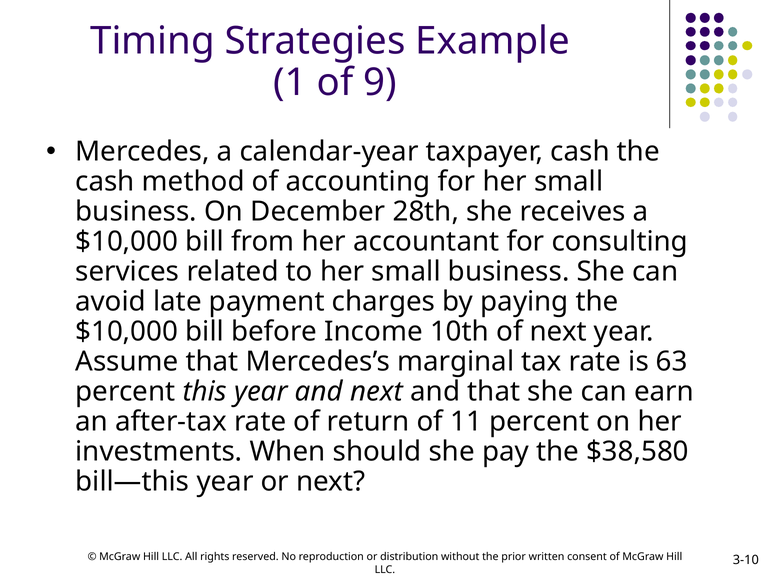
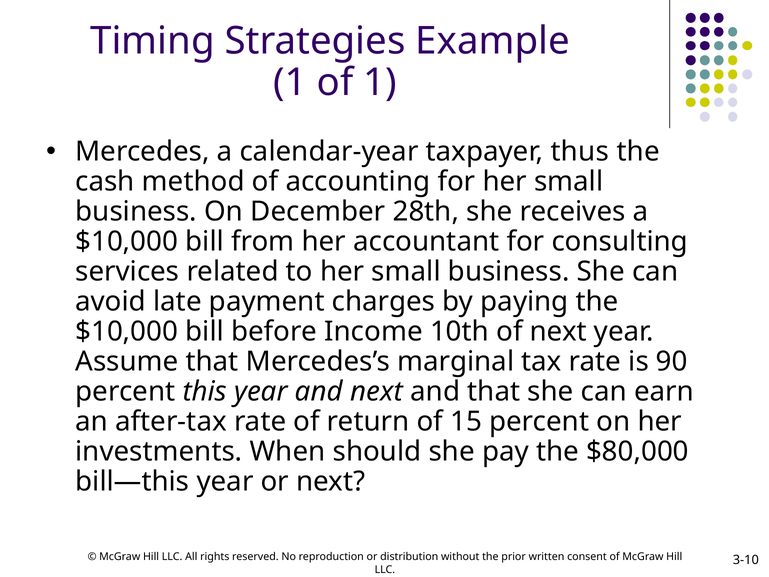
of 9: 9 -> 1
taxpayer cash: cash -> thus
63: 63 -> 90
11: 11 -> 15
$38,580: $38,580 -> $80,000
